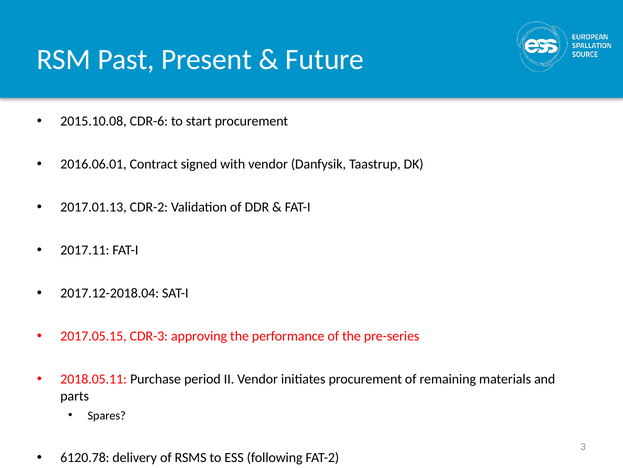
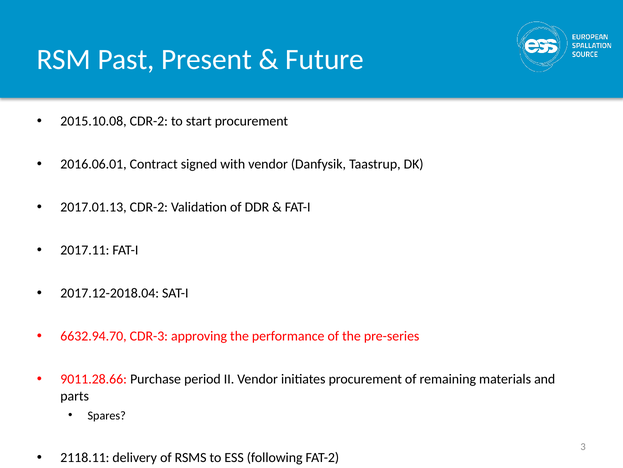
2015.10.08 CDR-6: CDR-6 -> CDR-2
2017.05.15: 2017.05.15 -> 6632.94.70
2018.05.11: 2018.05.11 -> 9011.28.66
6120.78: 6120.78 -> 2118.11
